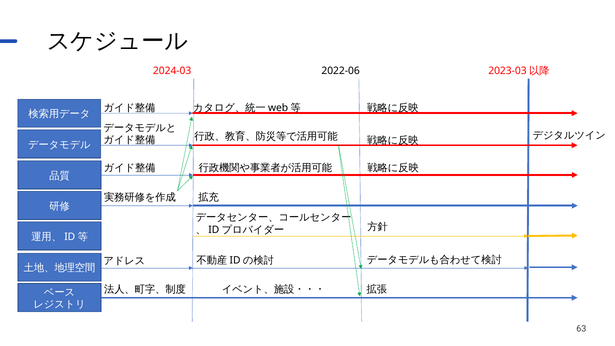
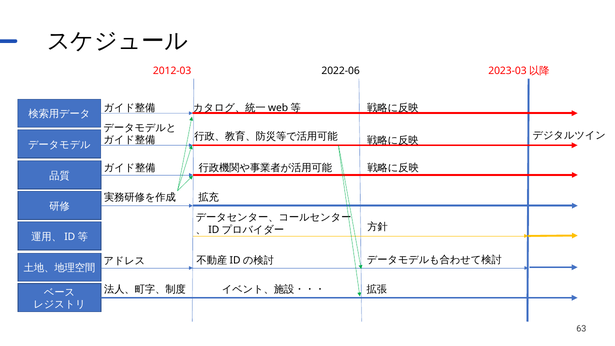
2024-03: 2024-03 -> 2012-03
